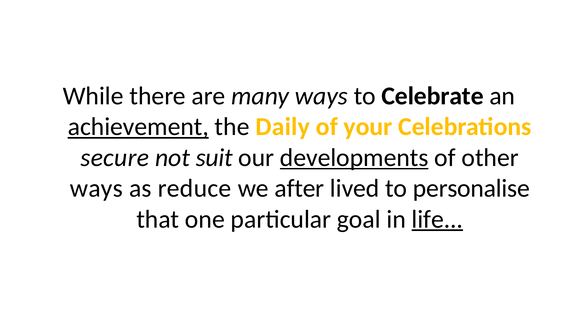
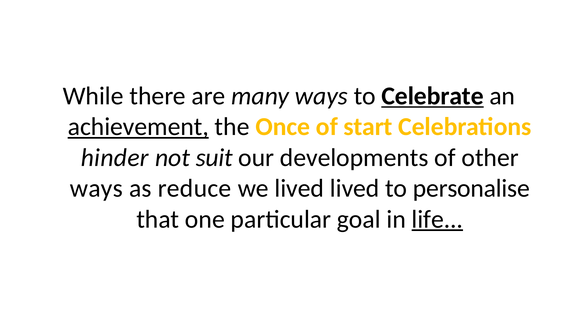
Celebrate underline: none -> present
Daily: Daily -> Once
your: your -> start
secure: secure -> hinder
developments underline: present -> none
we after: after -> lived
